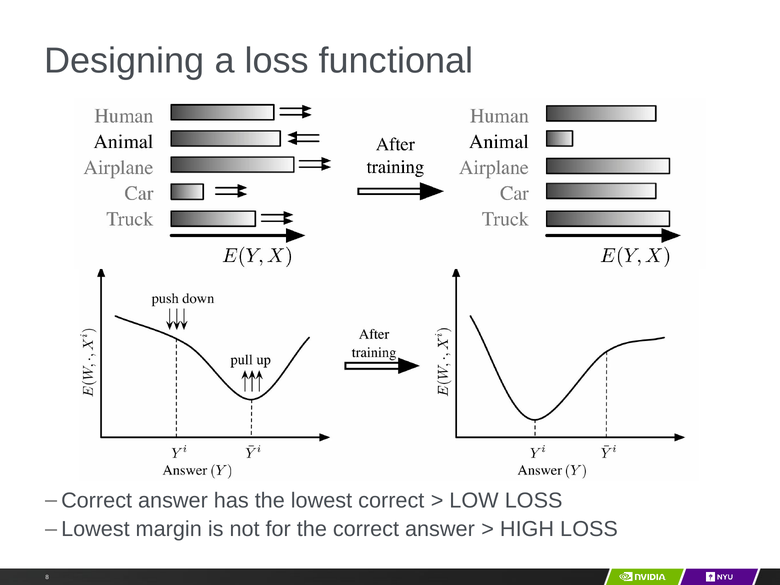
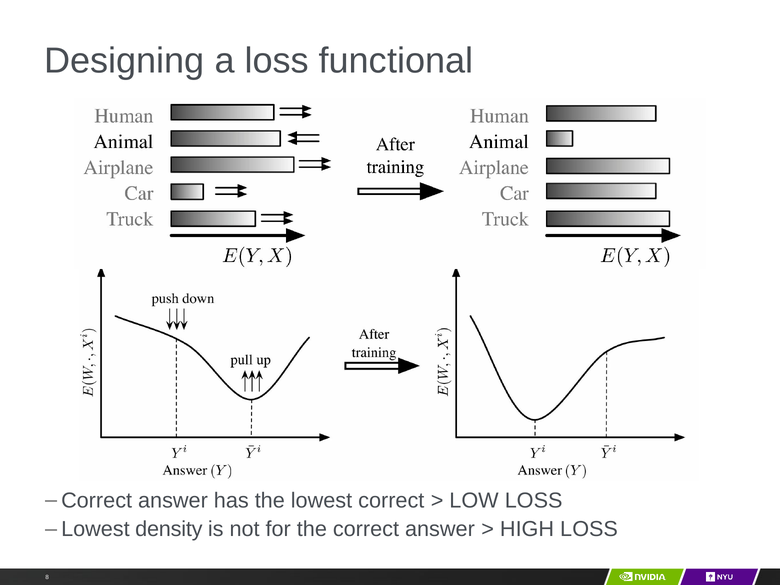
margin: margin -> density
